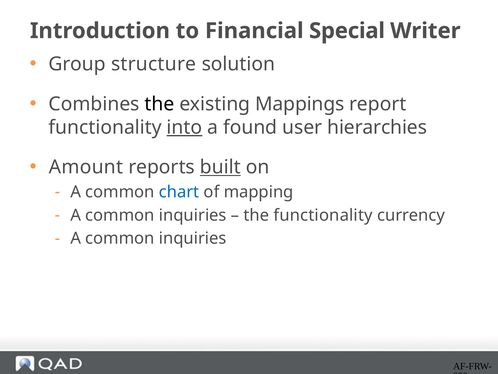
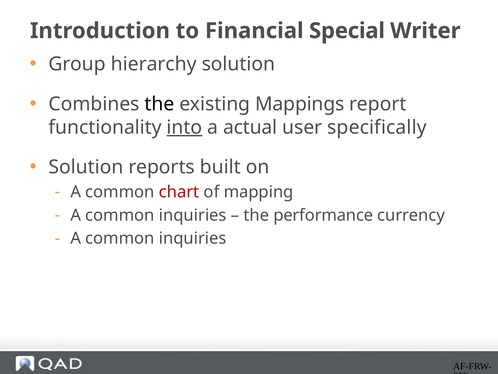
structure: structure -> hierarchy
found: found -> actual
hierarchies: hierarchies -> specifically
Amount at (86, 167): Amount -> Solution
built underline: present -> none
chart colour: blue -> red
the functionality: functionality -> performance
